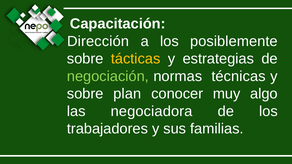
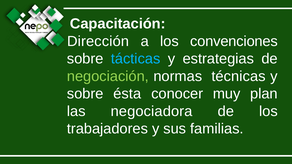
posiblemente: posiblemente -> convenciones
tácticas colour: yellow -> light blue
plan: plan -> ésta
algo: algo -> plan
